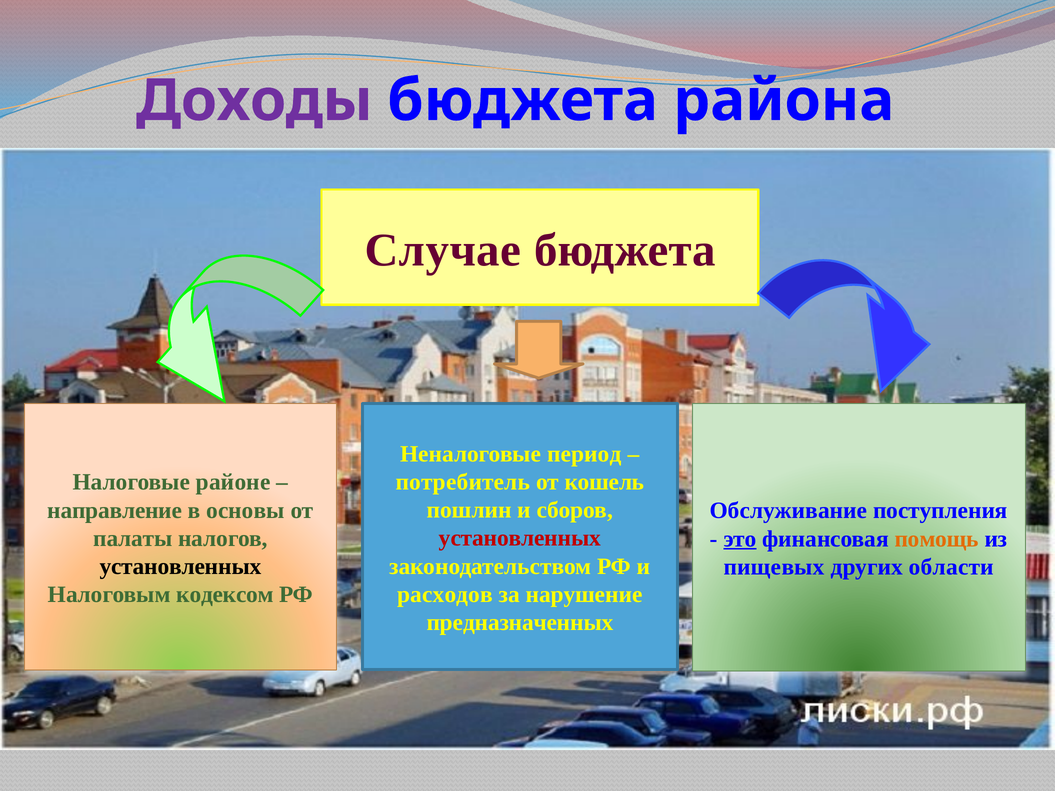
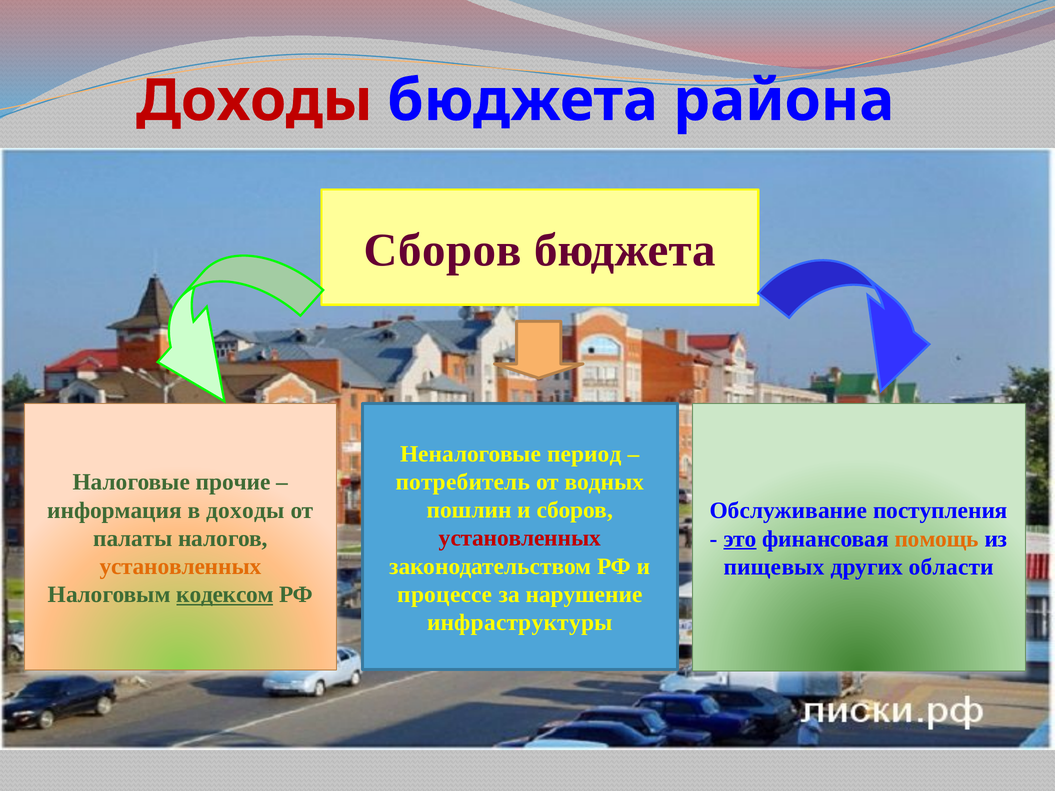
Доходы at (254, 101) colour: purple -> red
Случае at (443, 251): Случае -> Сборов
кошель: кошель -> водных
районе: районе -> прочие
направление: направление -> информация
в основы: основы -> доходы
установленных at (181, 567) colour: black -> orange
расходов: расходов -> процессе
кодексом underline: none -> present
предназначенных: предназначенных -> инфраструктуры
